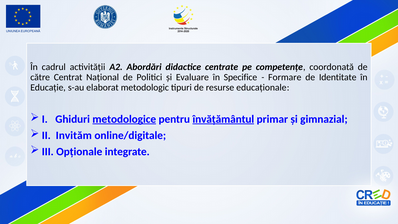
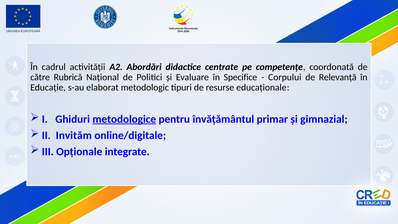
Centrat: Centrat -> Rubrică
Formare: Formare -> Corpului
Identitate: Identitate -> Relevanță
învățământul underline: present -> none
